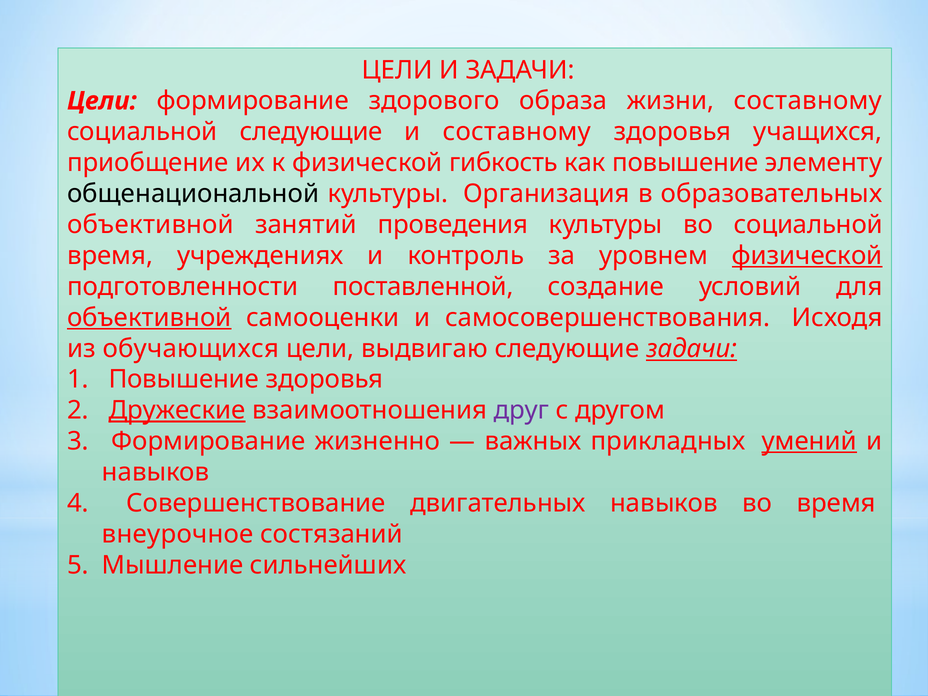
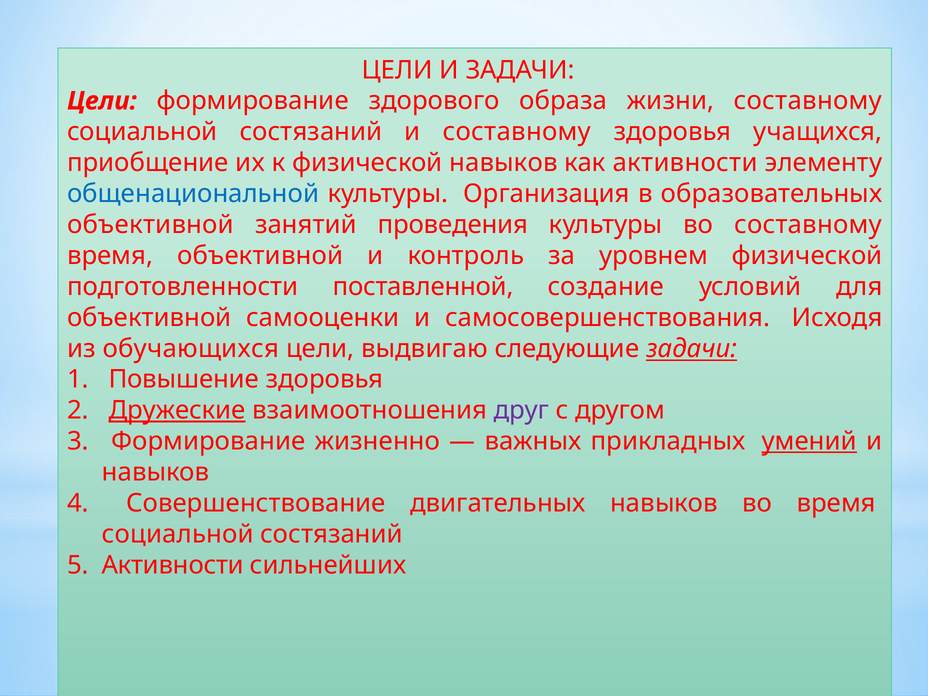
следующие at (311, 132): следующие -> состязаний
физической гибкость: гибкость -> навыков
как повышение: повышение -> активности
общенациональной colour: black -> blue
во социальной: социальной -> составному
время учреждениях: учреждениях -> объективной
физической at (807, 256) underline: present -> none
объективной at (149, 318) underline: present -> none
внеурочное at (178, 534): внеурочное -> социальной
Мышление at (173, 565): Мышление -> Активности
